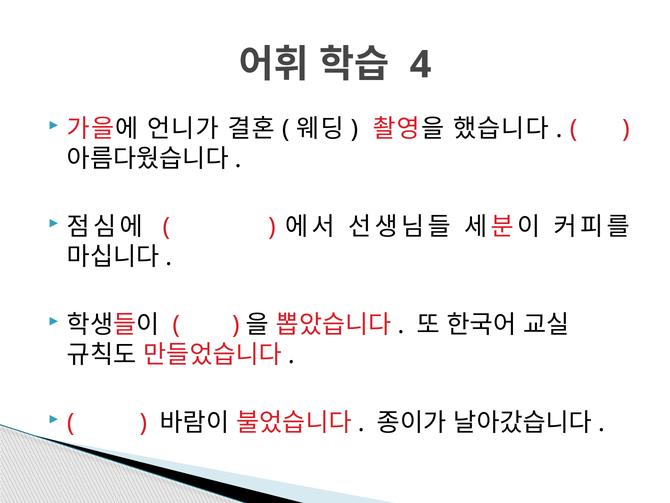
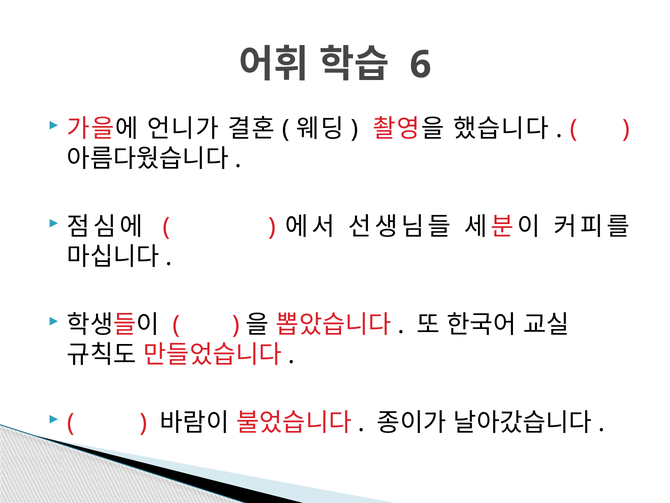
4: 4 -> 6
